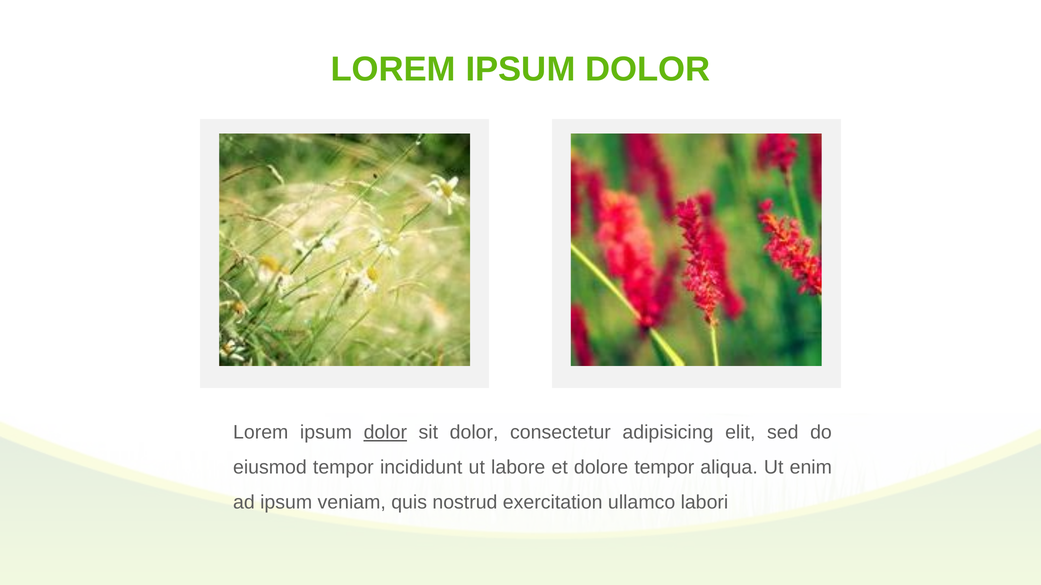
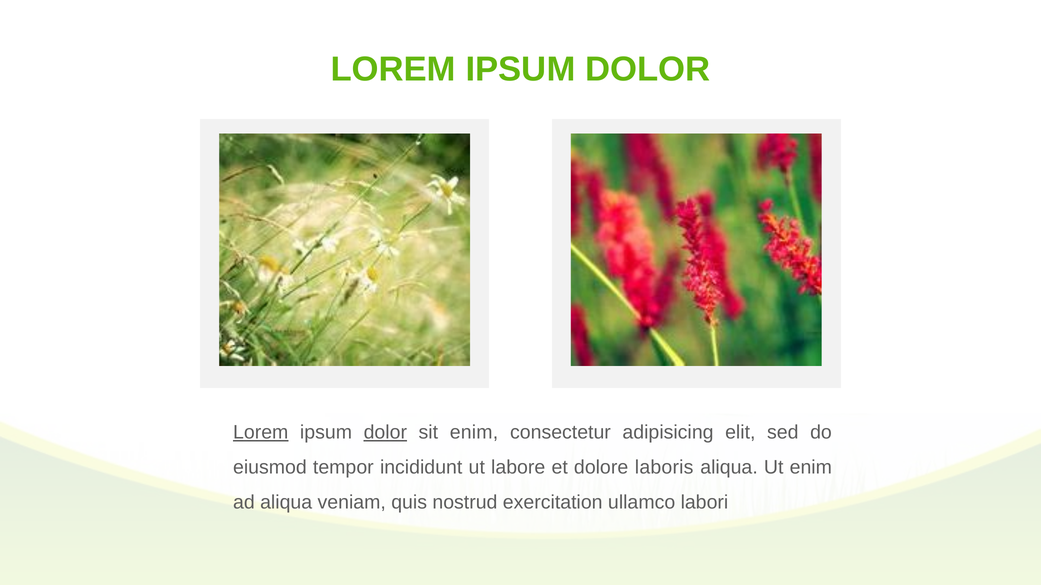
Lorem at (261, 433) underline: none -> present
sit dolor: dolor -> enim
dolore tempor: tempor -> laboris
ad ipsum: ipsum -> aliqua
